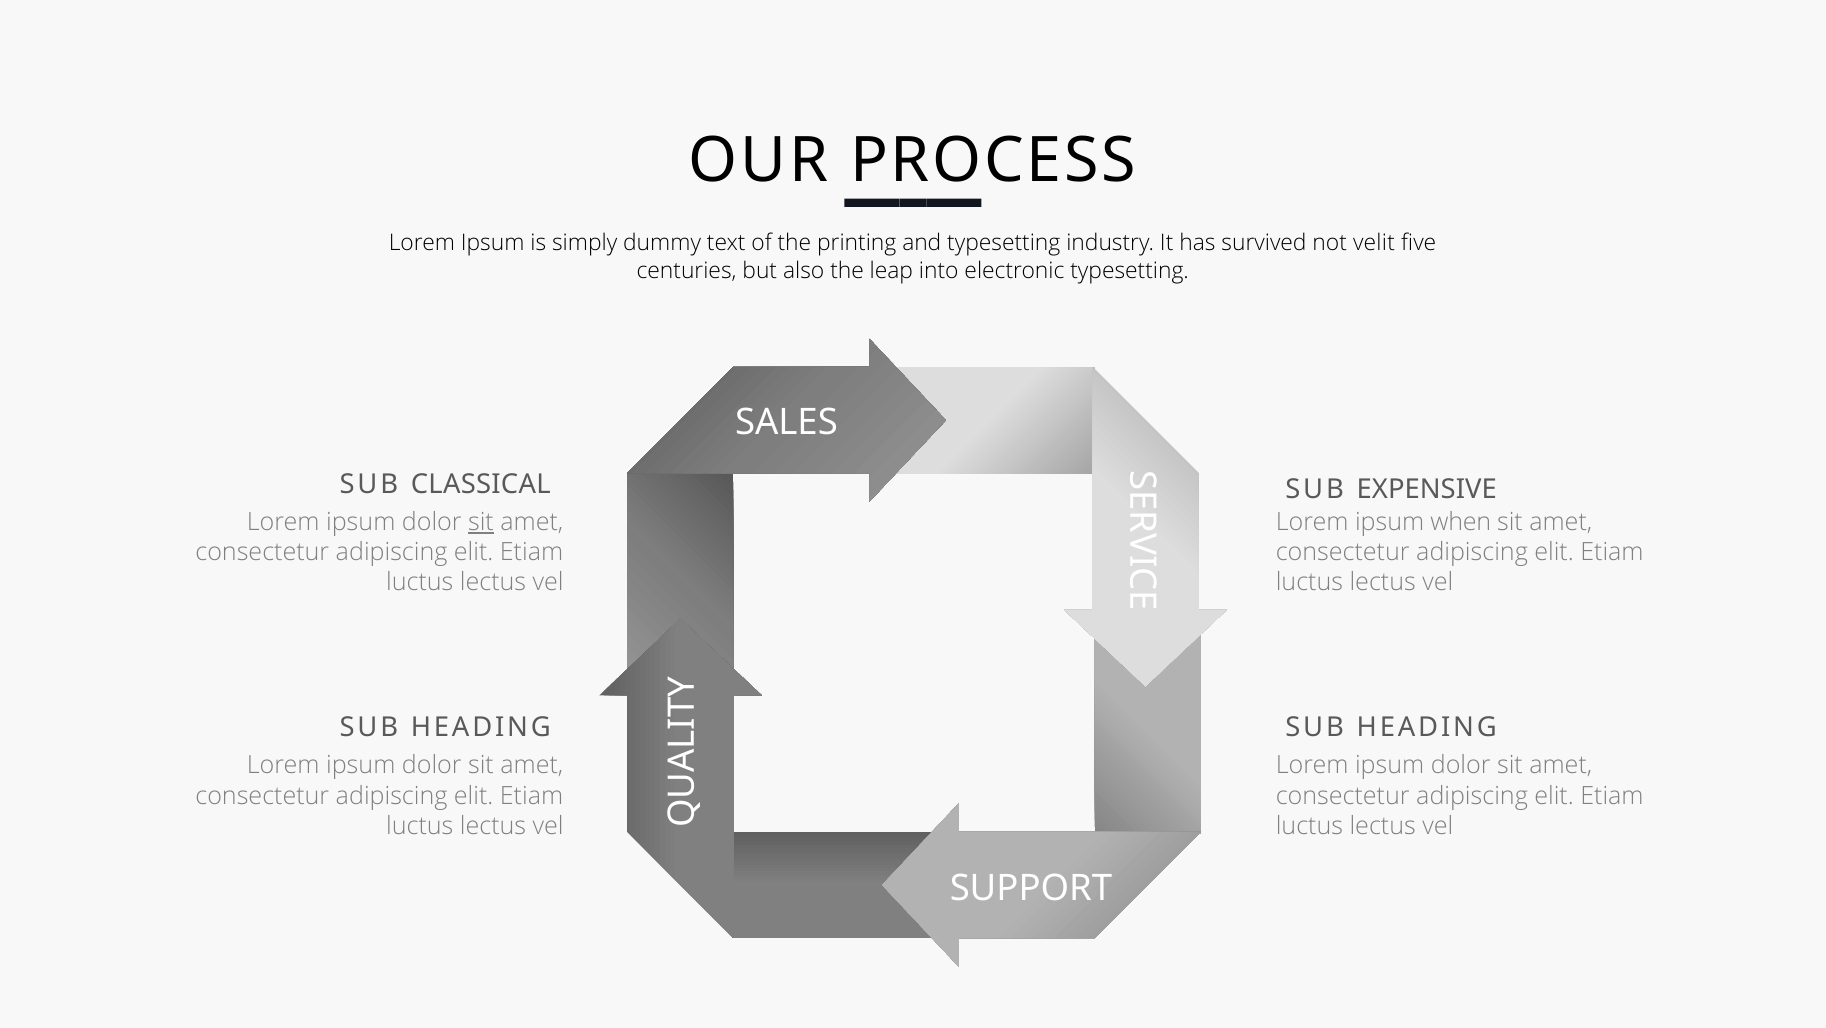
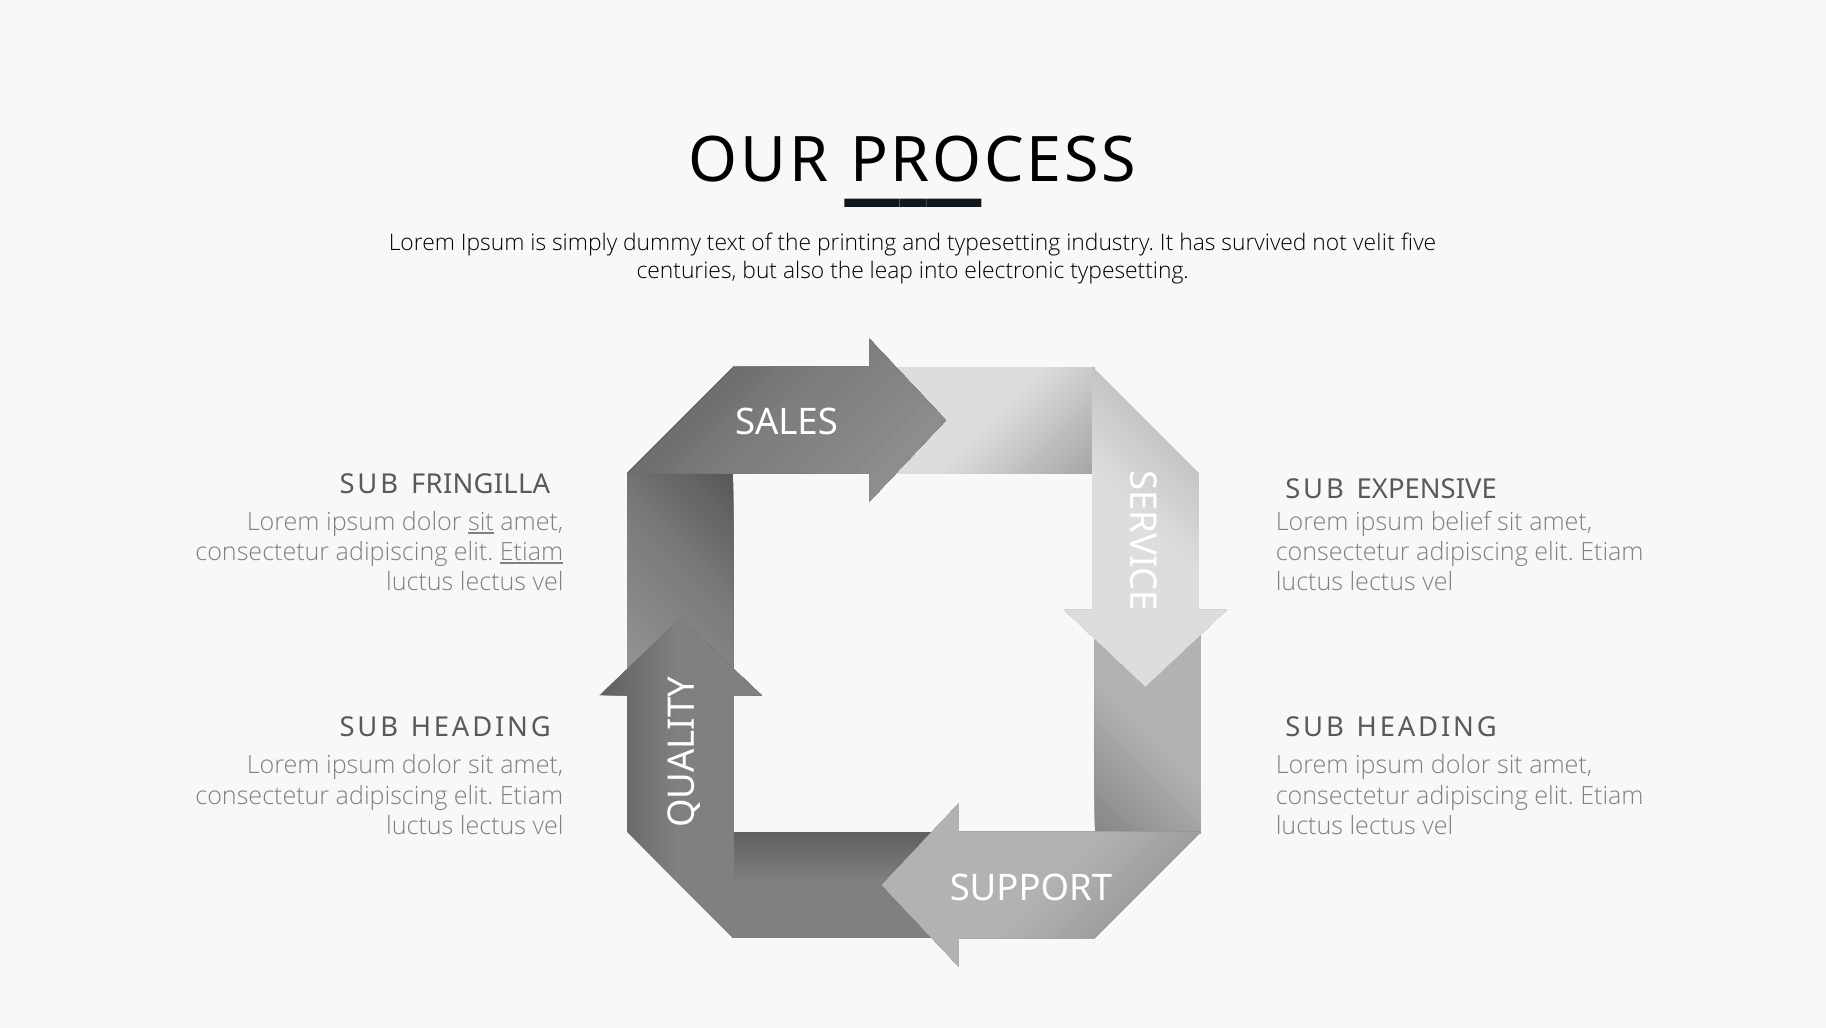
CLASSICAL: CLASSICAL -> FRINGILLA
when: when -> belief
Etiam at (532, 552) underline: none -> present
